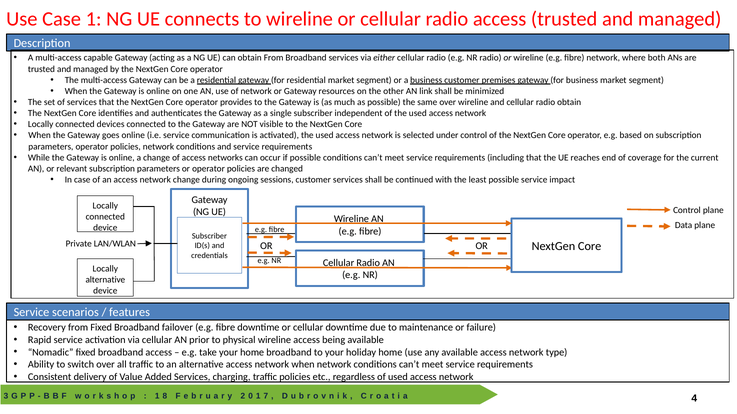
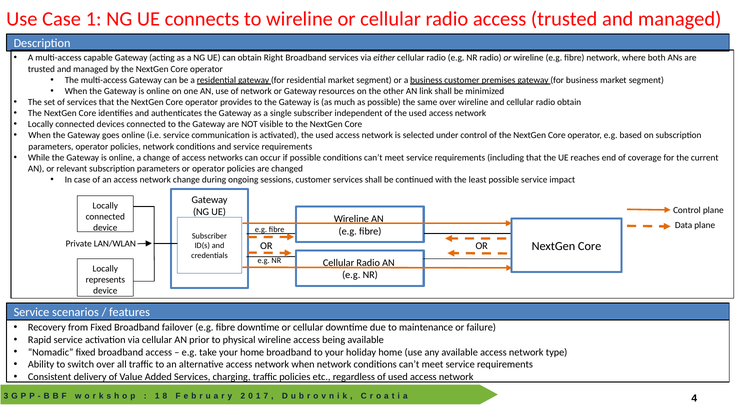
obtain From: From -> Right
alternative at (105, 280): alternative -> represents
